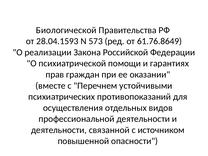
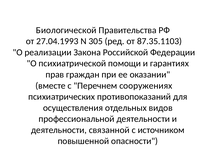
28.04.1593: 28.04.1593 -> 27.04.1993
573: 573 -> 305
61.76.8649: 61.76.8649 -> 87.35.1103
устойчивыми: устойчивыми -> сооружениях
